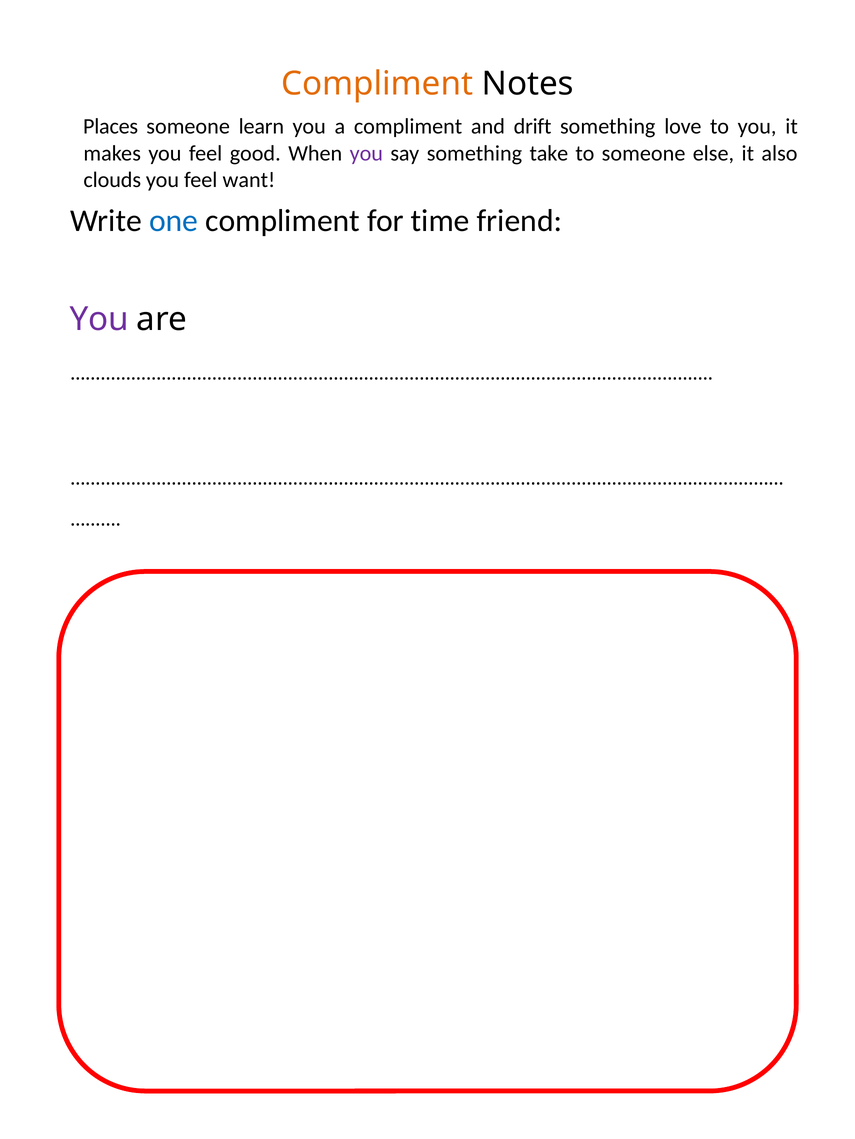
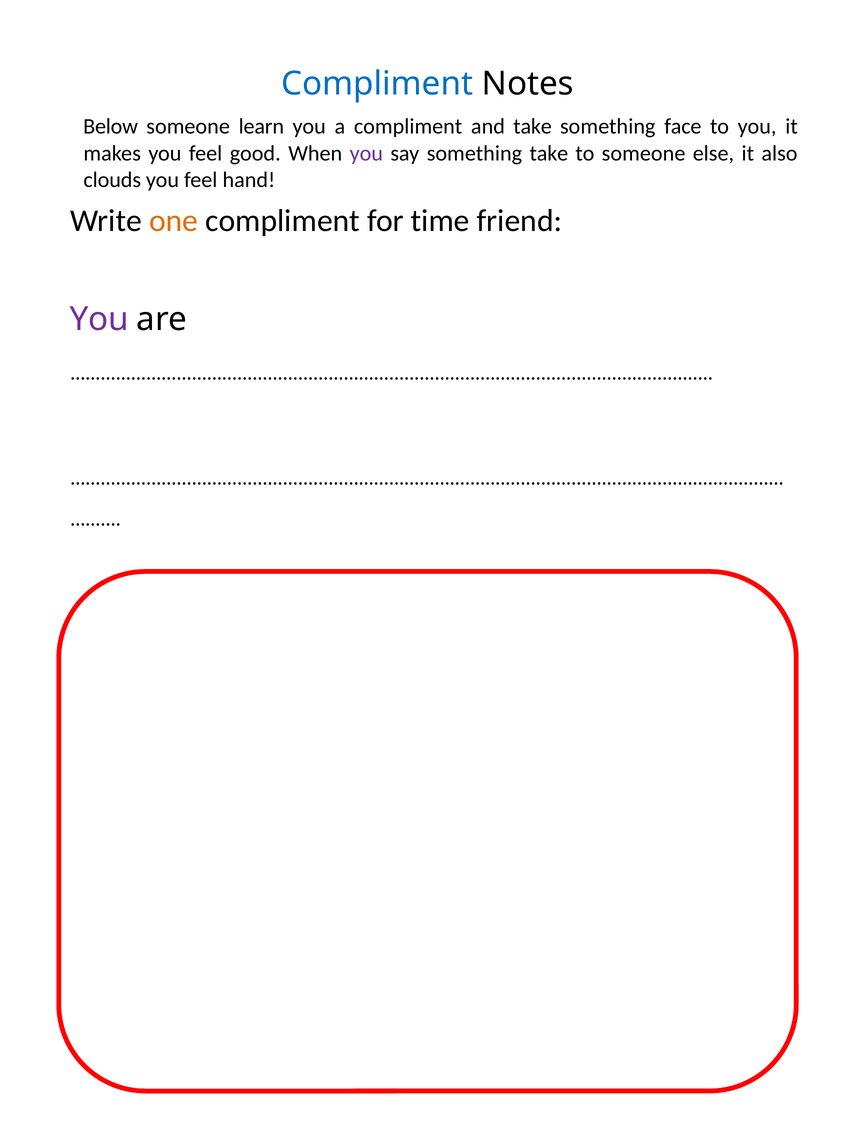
Compliment at (377, 84) colour: orange -> blue
Places: Places -> Below
and drift: drift -> take
love: love -> face
want: want -> hand
one colour: blue -> orange
